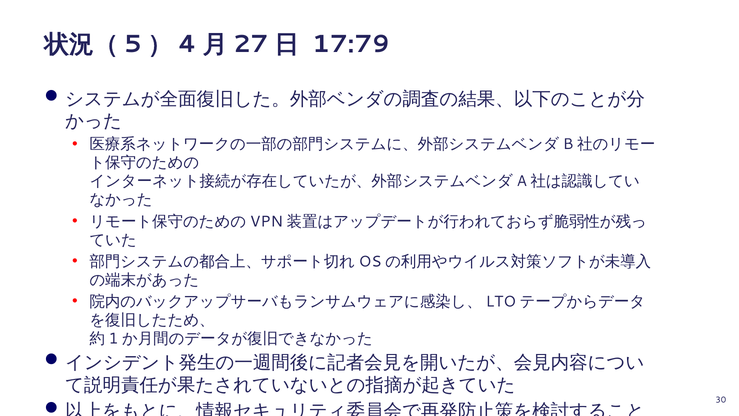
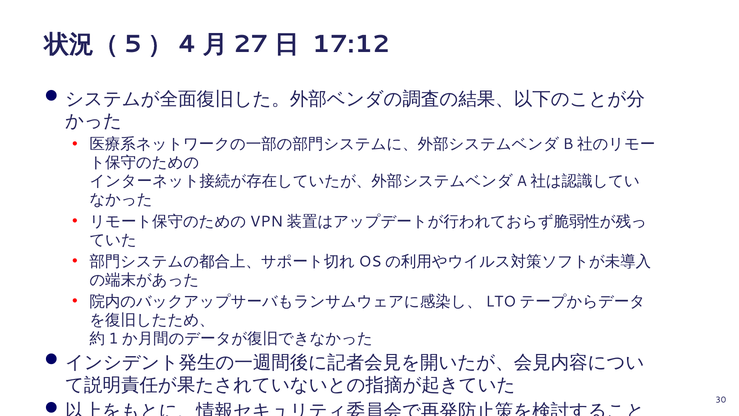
17:79: 17:79 -> 17:12
